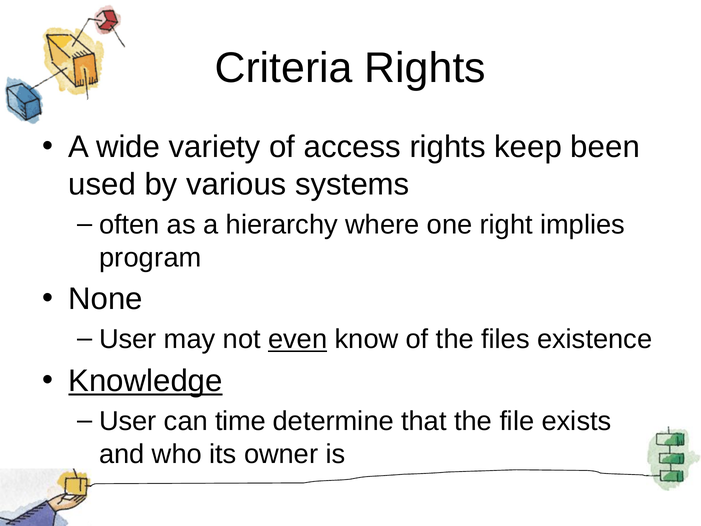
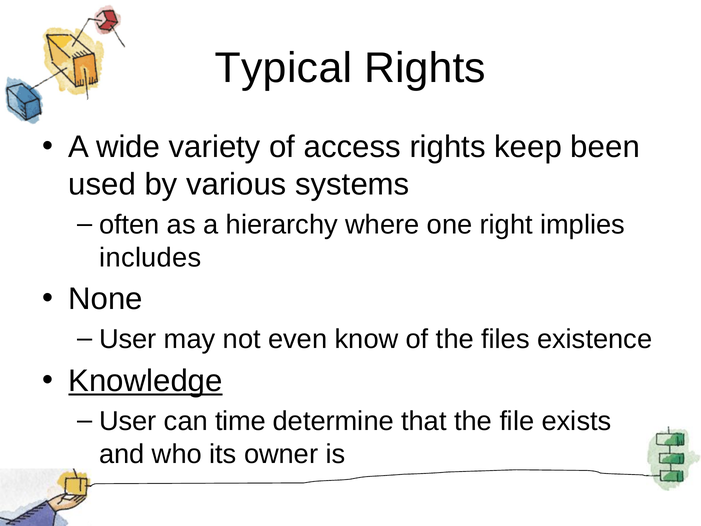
Criteria: Criteria -> Typical
program: program -> includes
even underline: present -> none
